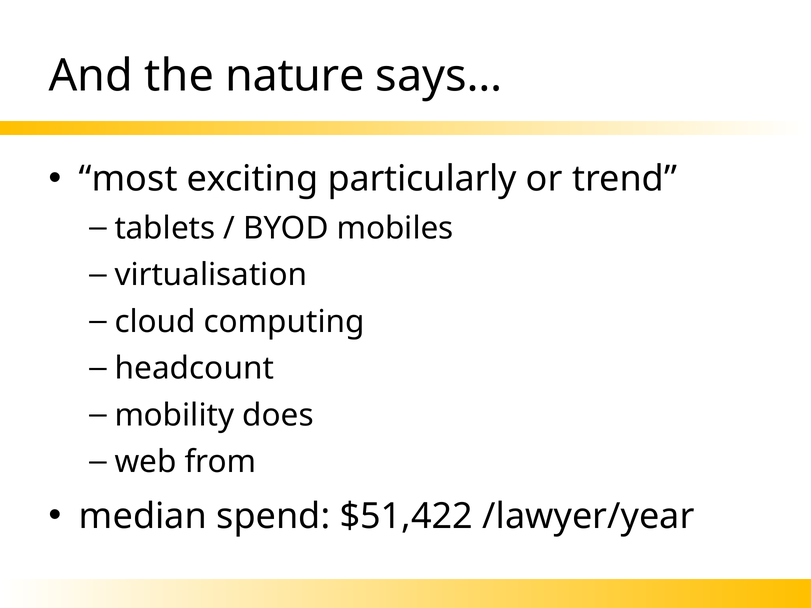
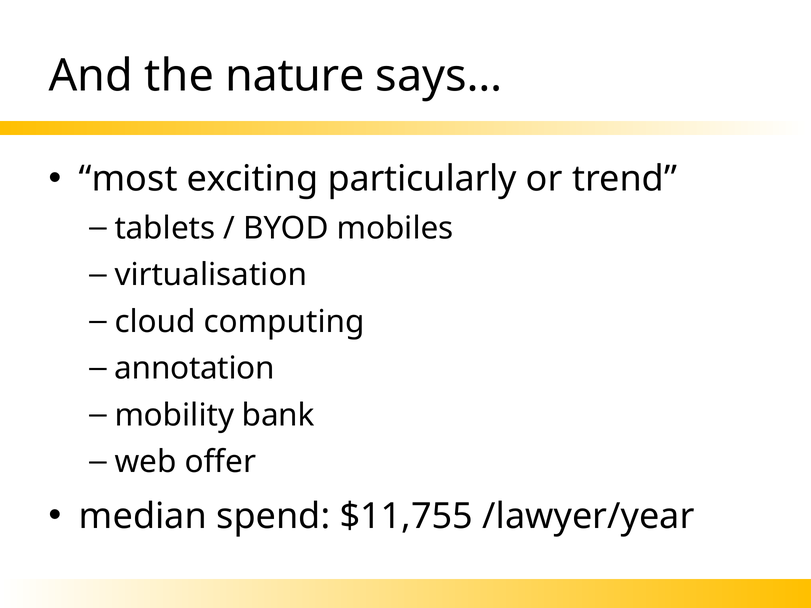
headcount: headcount -> annotation
does: does -> bank
from: from -> offer
$51,422: $51,422 -> $11,755
